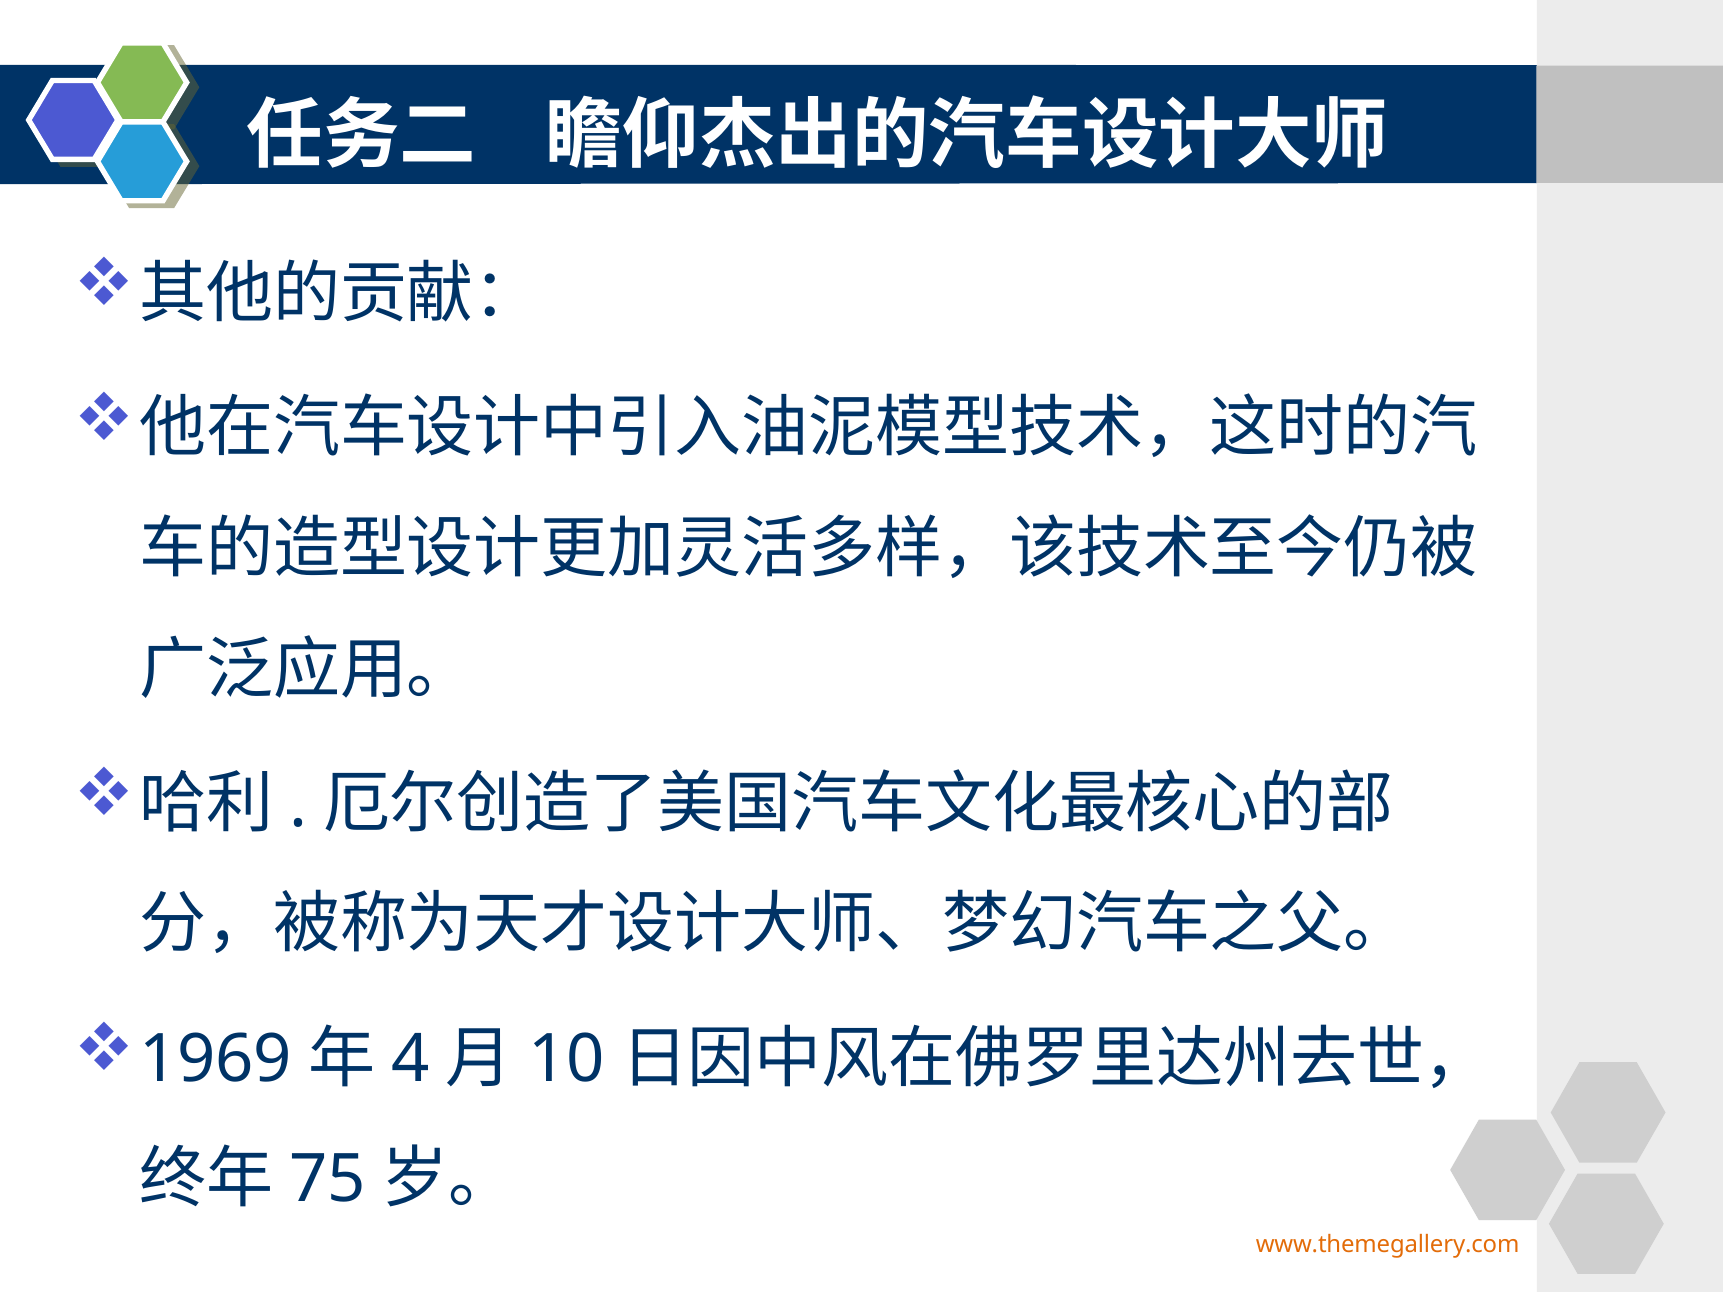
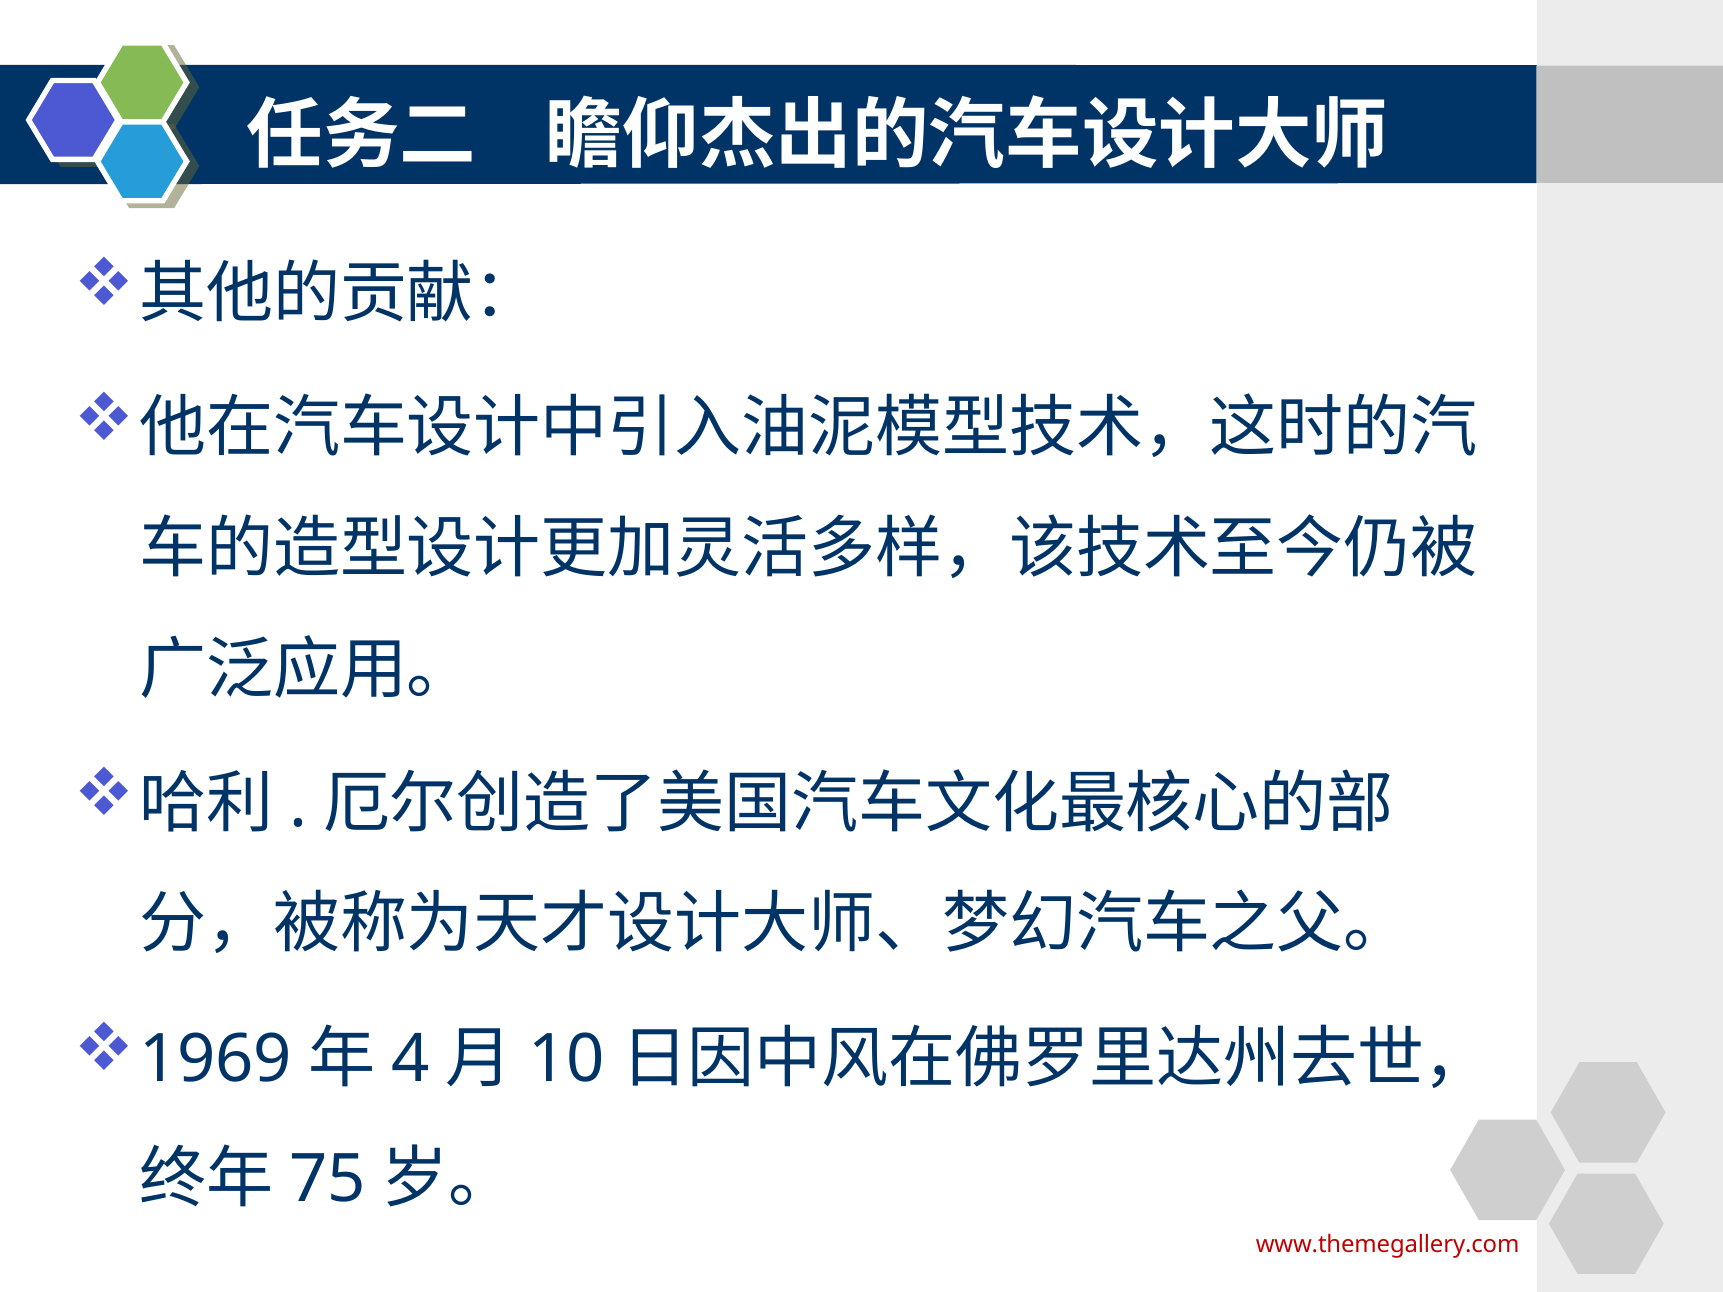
www.themegallery.com colour: orange -> red
